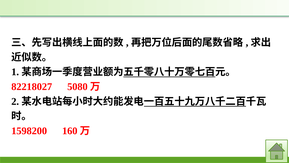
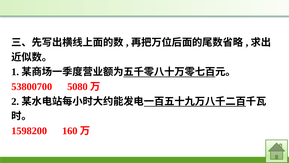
82218027: 82218027 -> 53800700
